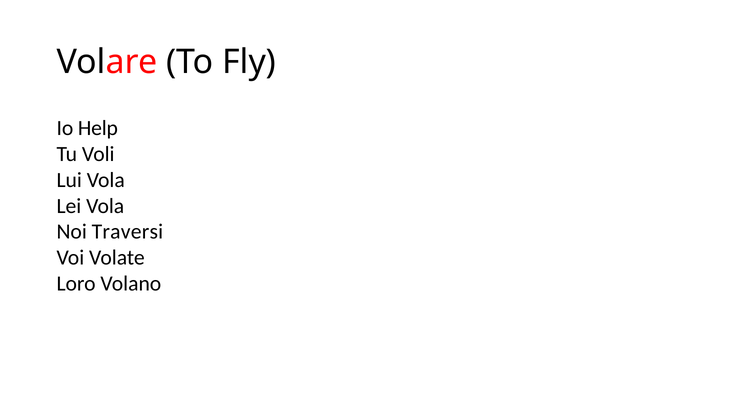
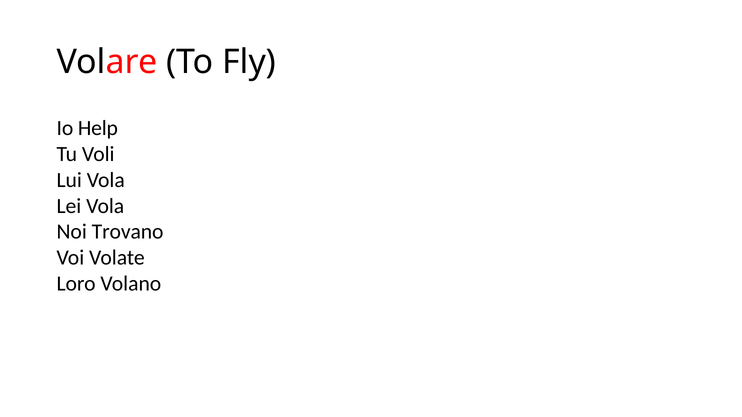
Traversi: Traversi -> Trovano
